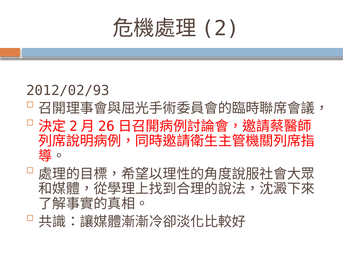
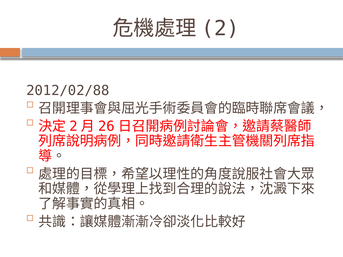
2012/02/93: 2012/02/93 -> 2012/02/88
